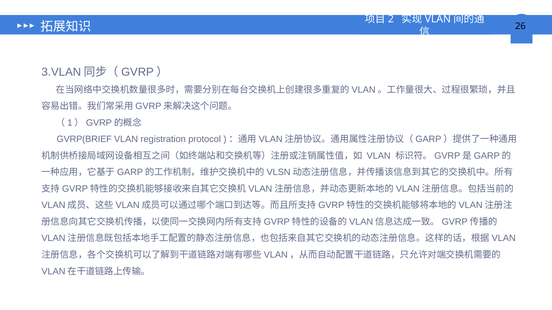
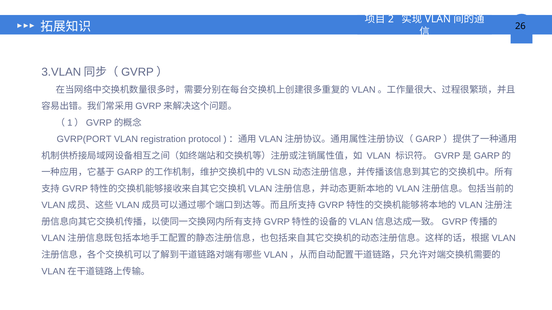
GVRP(BRIEF: GVRP(BRIEF -> GVRP(PORT
